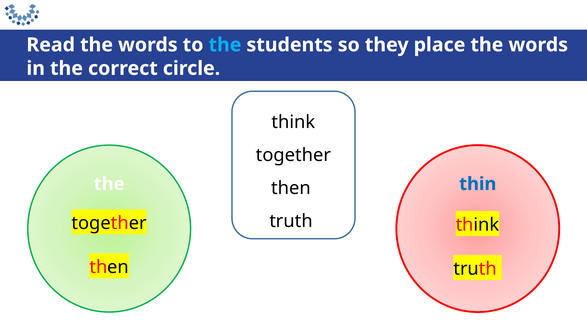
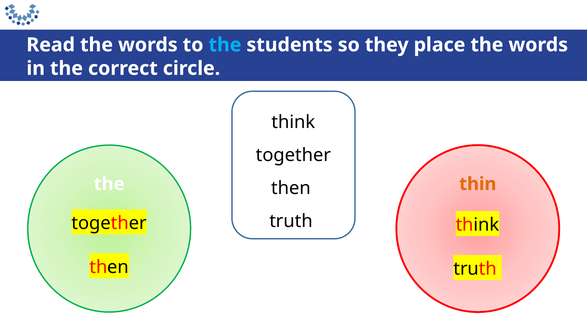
thin colour: blue -> orange
